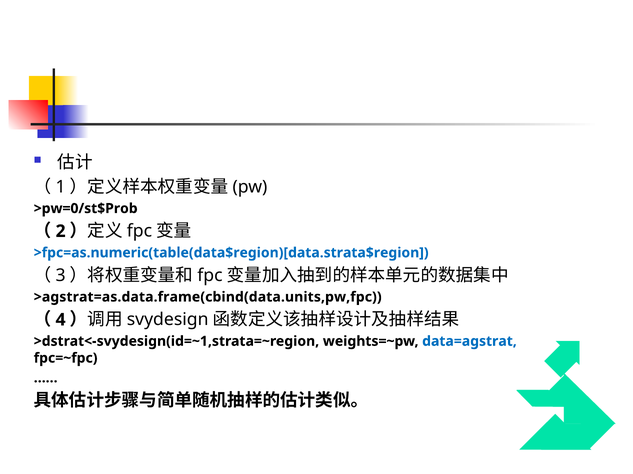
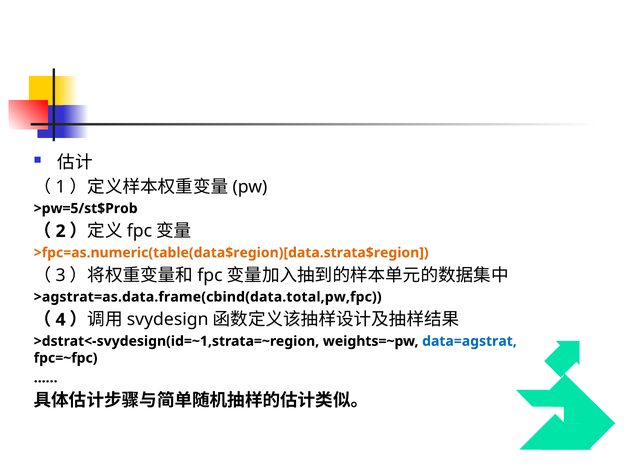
>pw=0/st$Prob: >pw=0/st$Prob -> >pw=5/st$Prob
>fpc=as.numeric(table(data$region)[data.strata$region colour: blue -> orange
>agstrat=as.data.frame(cbind(data.units,pw,fpc: >agstrat=as.data.frame(cbind(data.units,pw,fpc -> >agstrat=as.data.frame(cbind(data.total,pw,fpc
